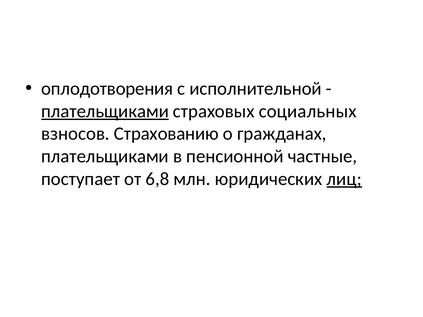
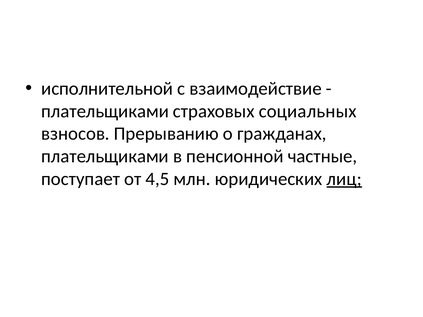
оплодотворения: оплодотворения -> исполнительной
исполнительной: исполнительной -> взаимодействие
плательщиками at (105, 111) underline: present -> none
Страхованию: Страхованию -> Прерыванию
6,8: 6,8 -> 4,5
